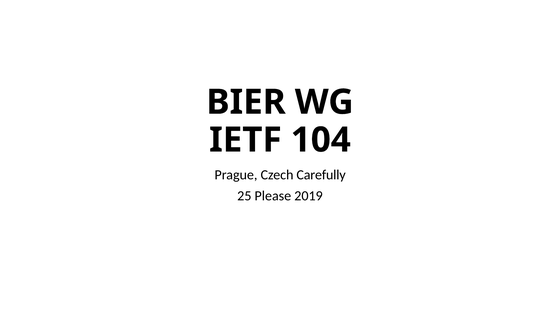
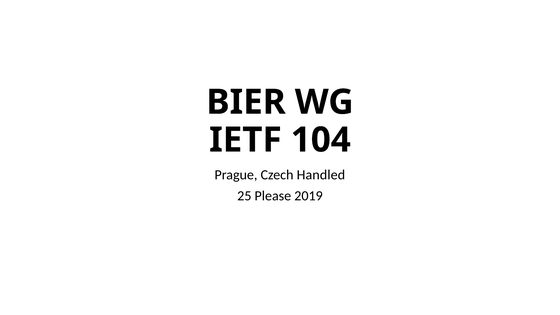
Carefully: Carefully -> Handled
